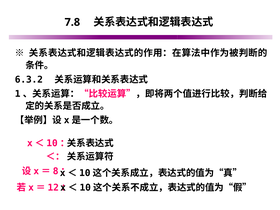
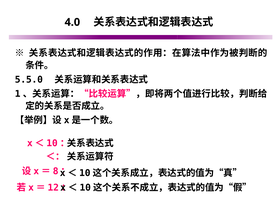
7.8: 7.8 -> 4.0
6.3.2: 6.3.2 -> 5.5.0
